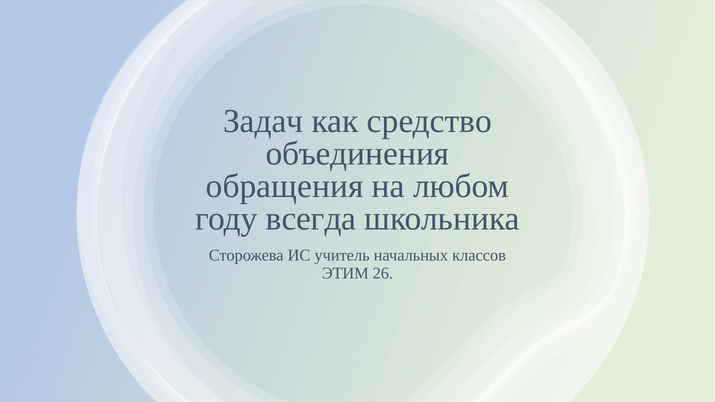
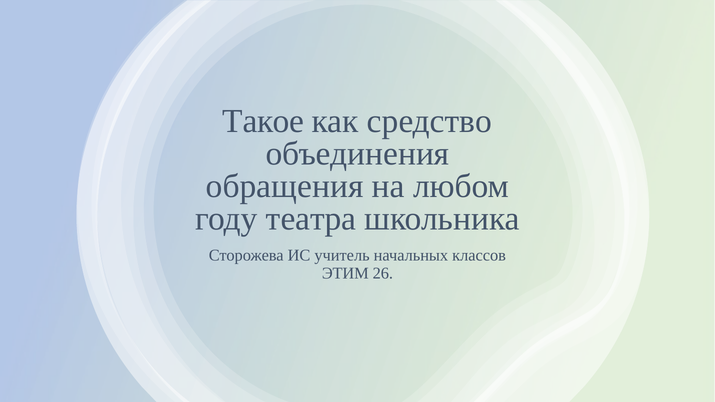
Задач: Задач -> Такое
всегда: всегда -> театра
